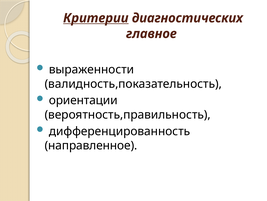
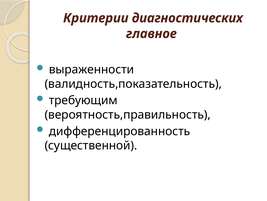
Критерии underline: present -> none
ориентации: ориентации -> требующим
направленное: направленное -> существенной
